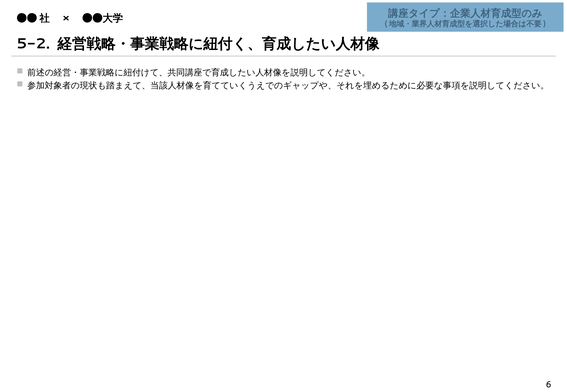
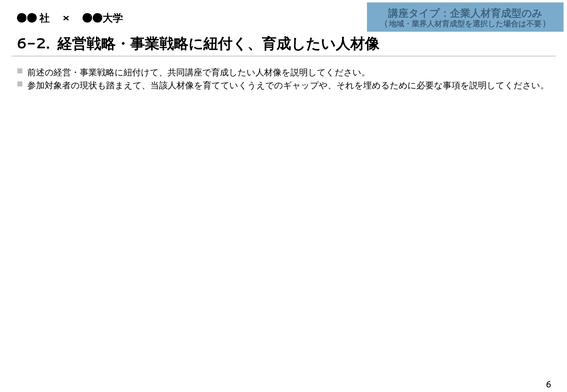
5-2: 5-2 -> 6-2
